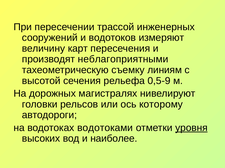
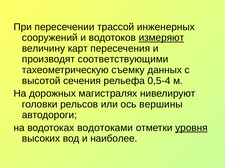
измеряют underline: none -> present
неблагоприятными: неблагоприятными -> соответствующими
линиям: линиям -> данных
0,5-9: 0,5-9 -> 0,5-4
которому: которому -> вершины
